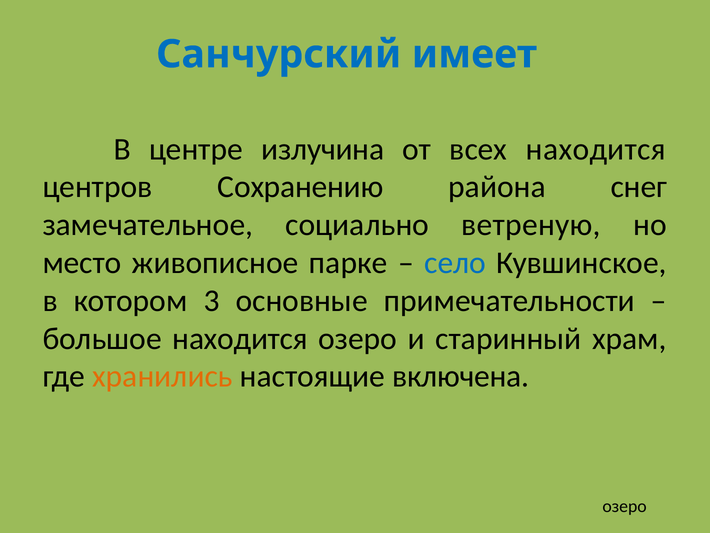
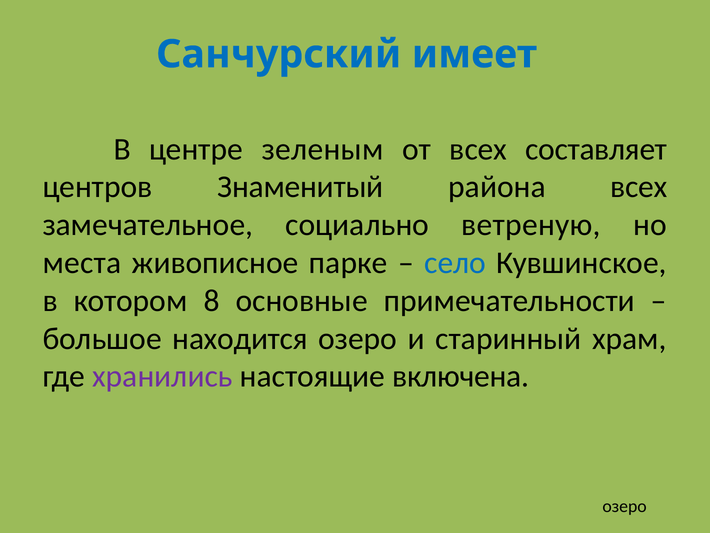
излучина: излучина -> зеленым
всех находится: находится -> составляет
Сохранению: Сохранению -> Знаменитый
района снег: снег -> всех
место: место -> места
3: 3 -> 8
хранились colour: orange -> purple
